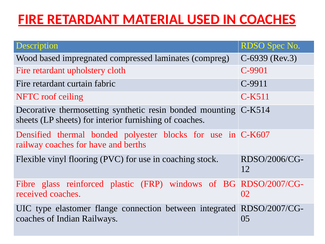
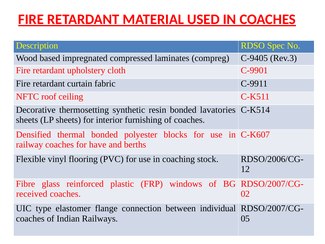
C-6939: C-6939 -> C-9405
mounting: mounting -> lavatories
integrated: integrated -> individual
